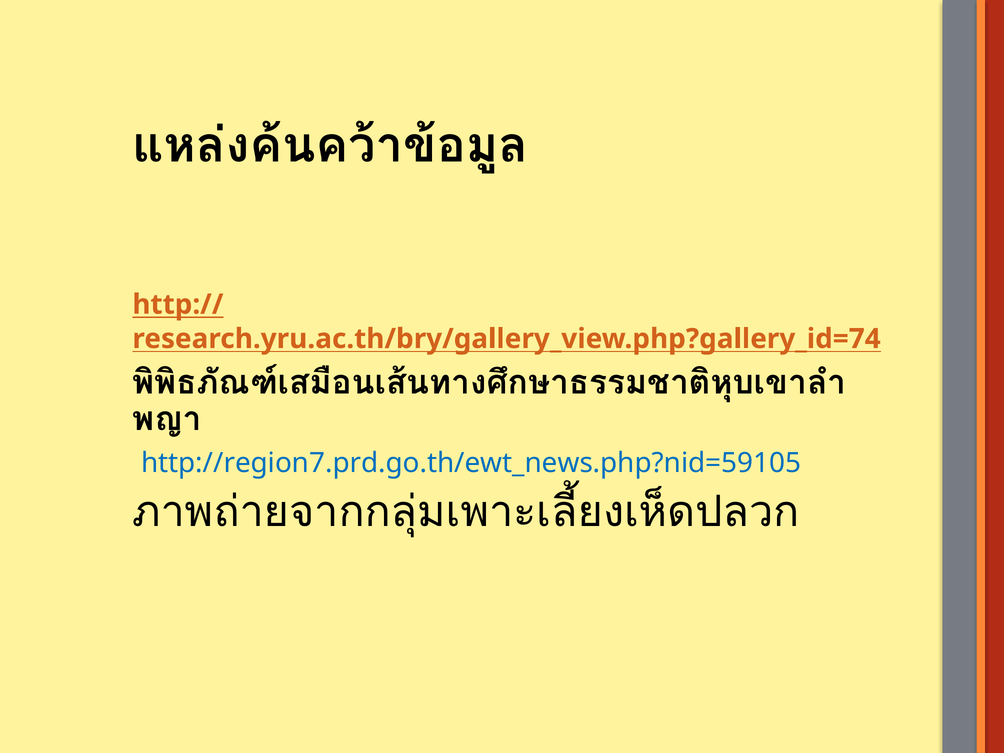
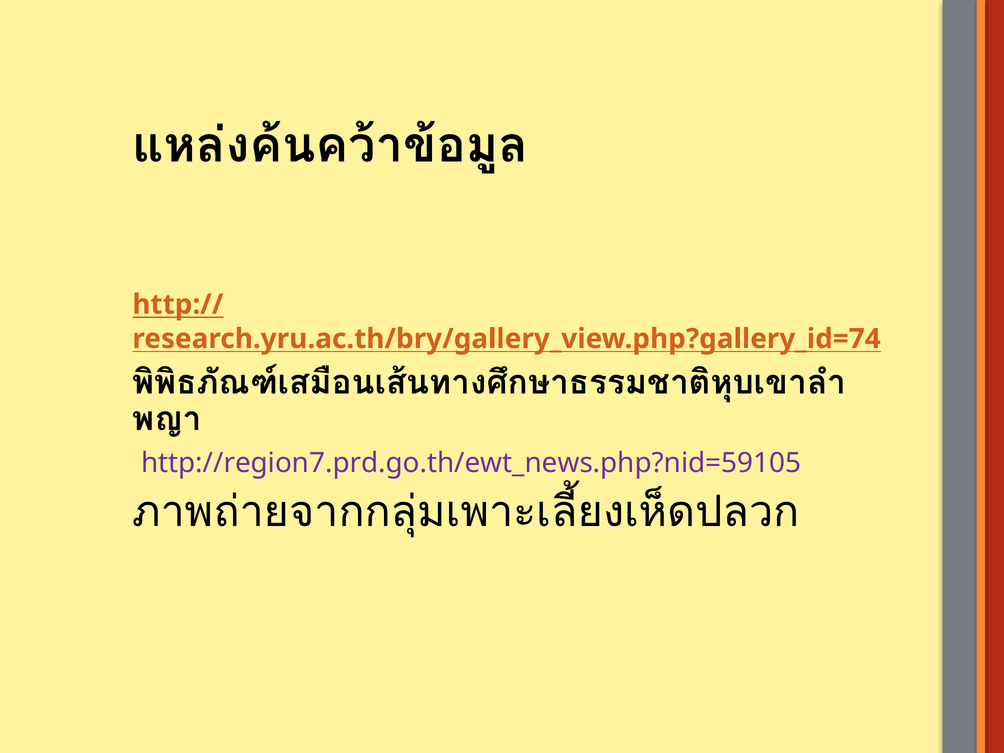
http://region7.prd.go.th/ewt_news.php?nid=59105 colour: blue -> purple
